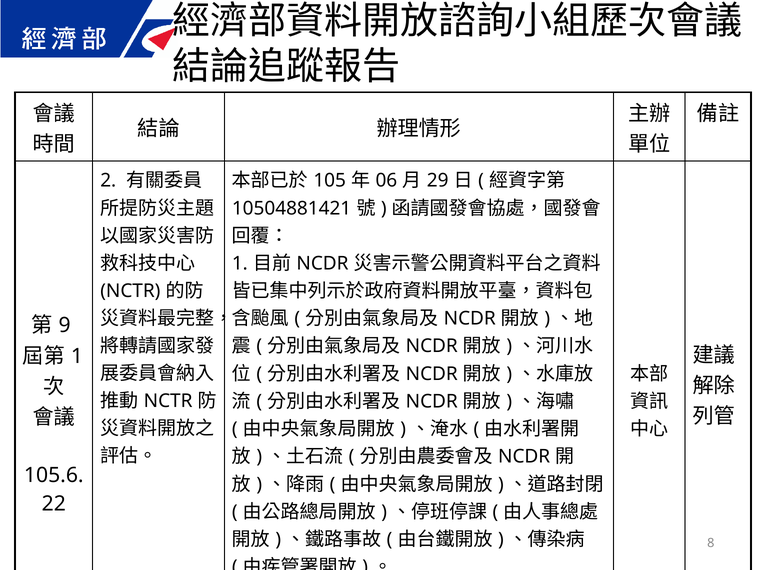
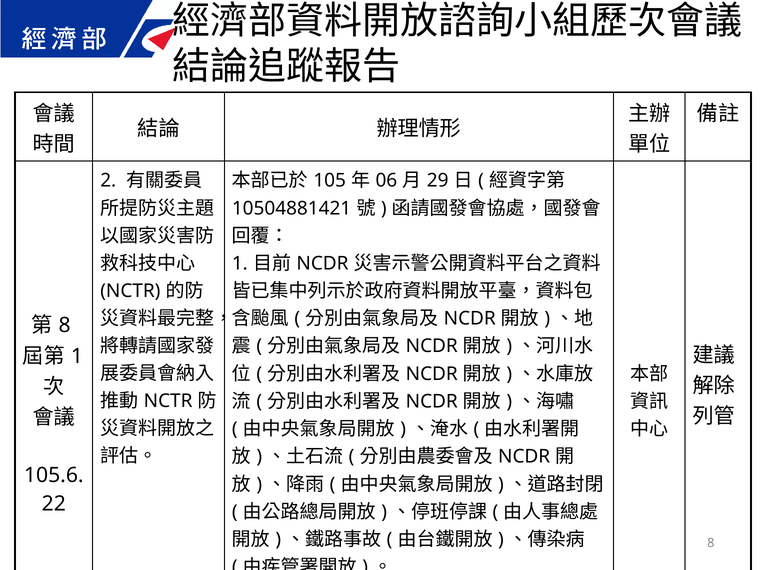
9 at (65, 325): 9 -> 8
